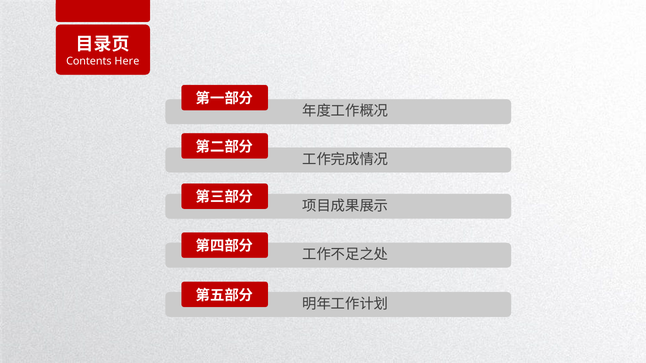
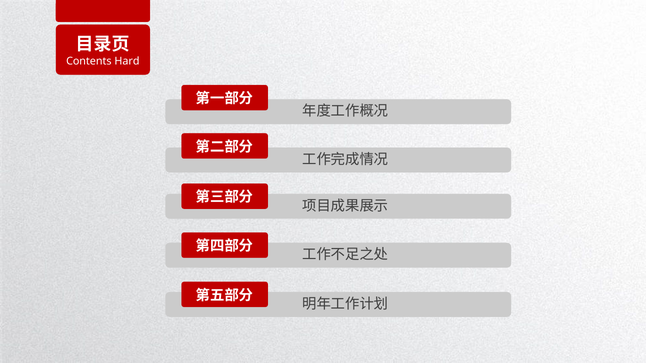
Here: Here -> Hard
